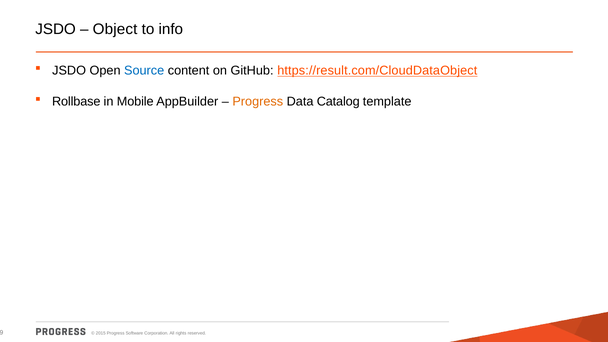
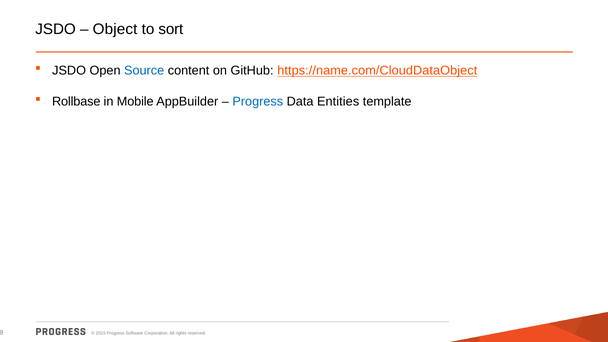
info: info -> sort
https://result.com/CloudDataObject: https://result.com/CloudDataObject -> https://name.com/CloudDataObject
Progress at (258, 102) colour: orange -> blue
Catalog: Catalog -> Entities
